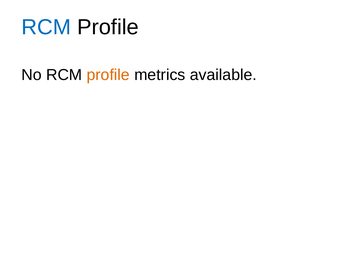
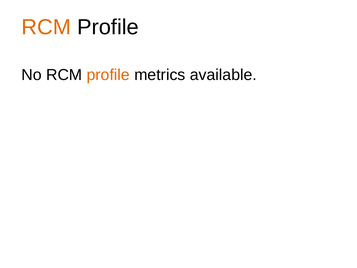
RCM at (46, 27) colour: blue -> orange
